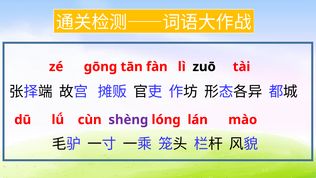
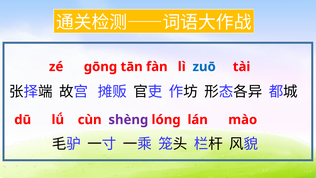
zuō colour: black -> blue
